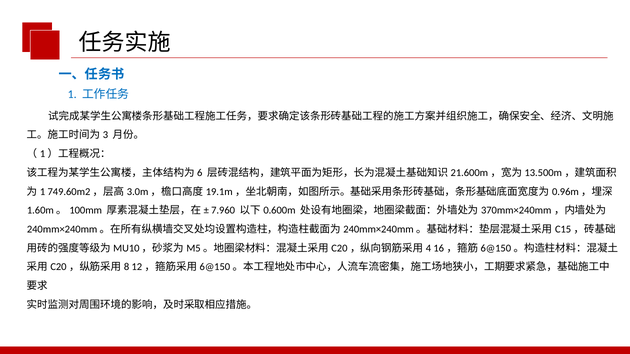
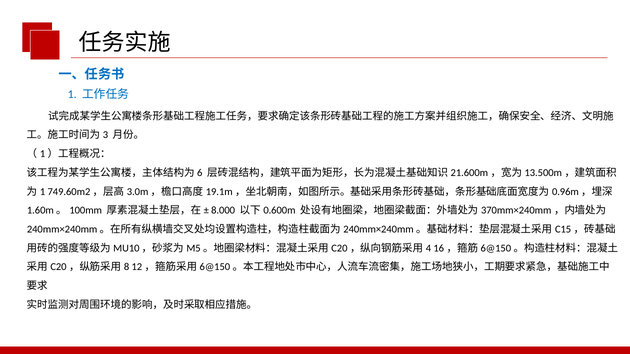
7.960: 7.960 -> 8.000
